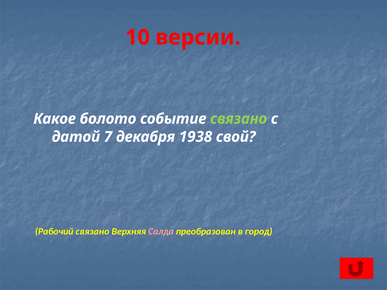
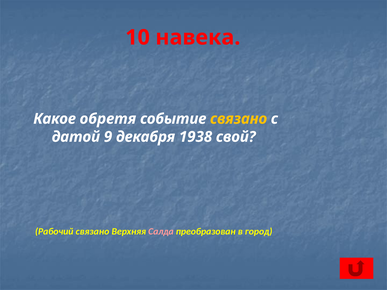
версии: версии -> навека
болото: болото -> обретя
связано at (239, 119) colour: light green -> yellow
7: 7 -> 9
